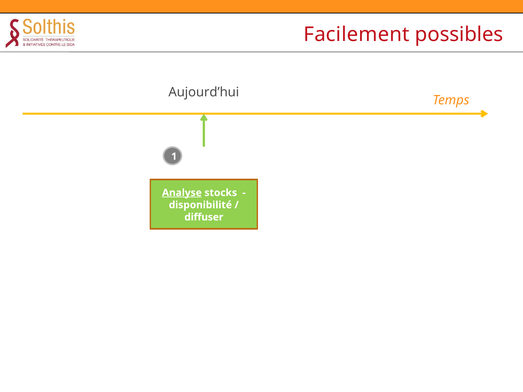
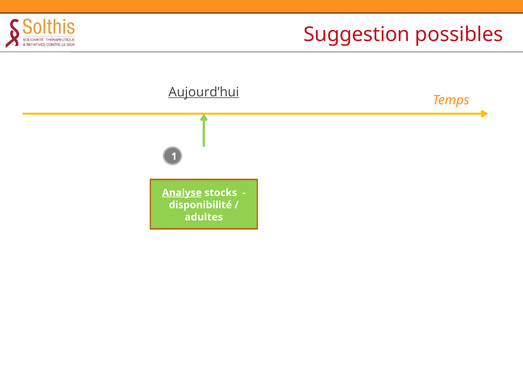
Facilement: Facilement -> Suggestion
Aujourd’hui underline: none -> present
diffuser: diffuser -> adultes
